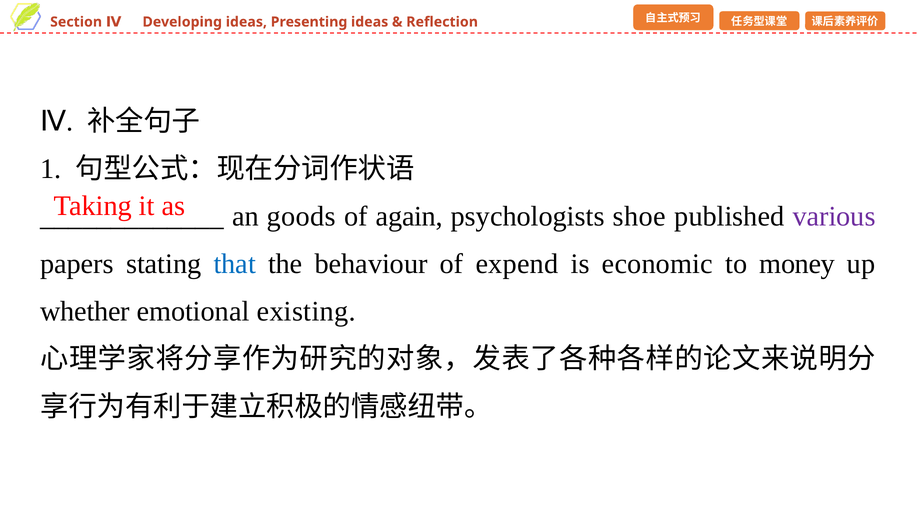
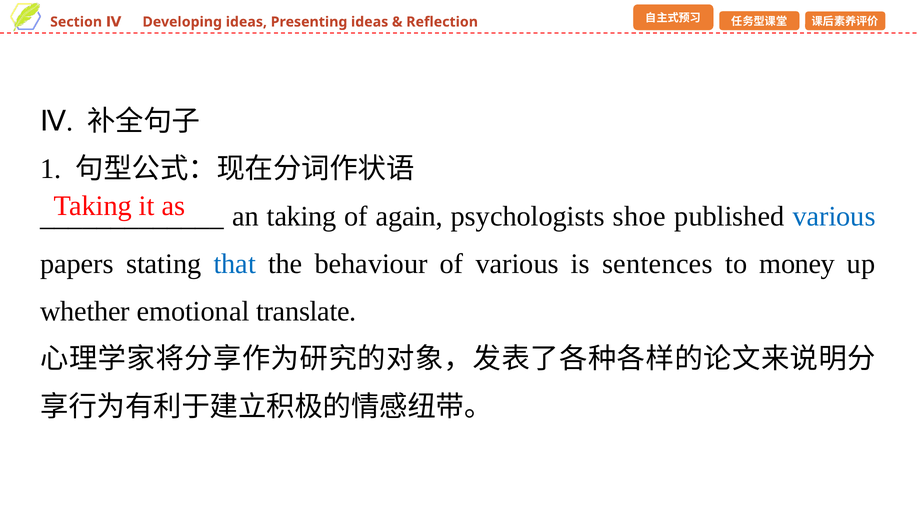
an goods: goods -> taking
various at (834, 216) colour: purple -> blue
of expend: expend -> various
economic: economic -> sentences
existing: existing -> translate
